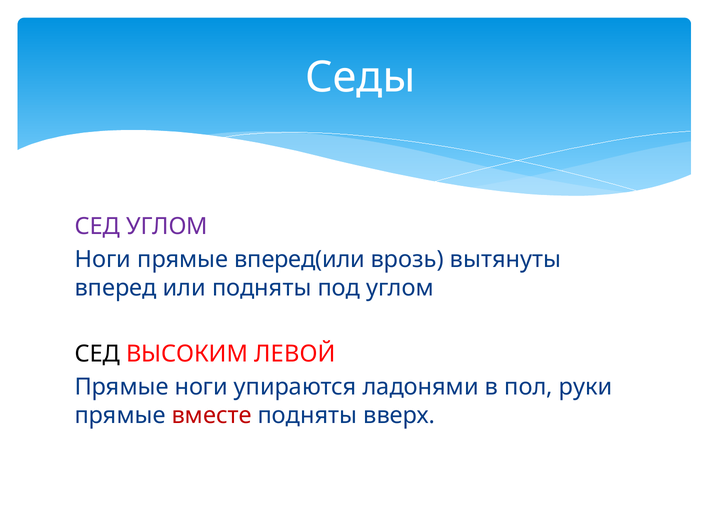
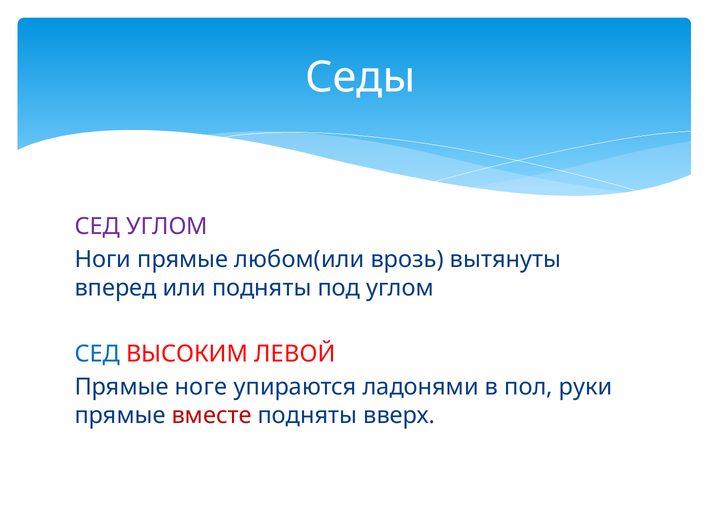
вперед(или: вперед(или -> любом(или
СЕД at (97, 354) colour: black -> blue
Прямые ноги: ноги -> ноге
